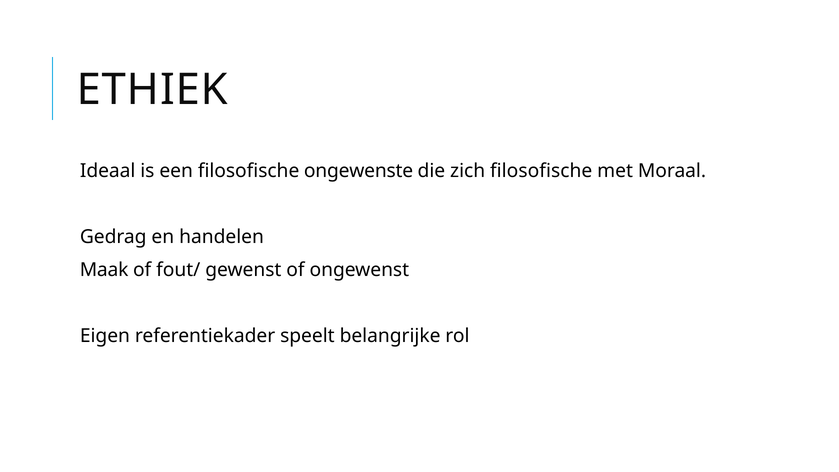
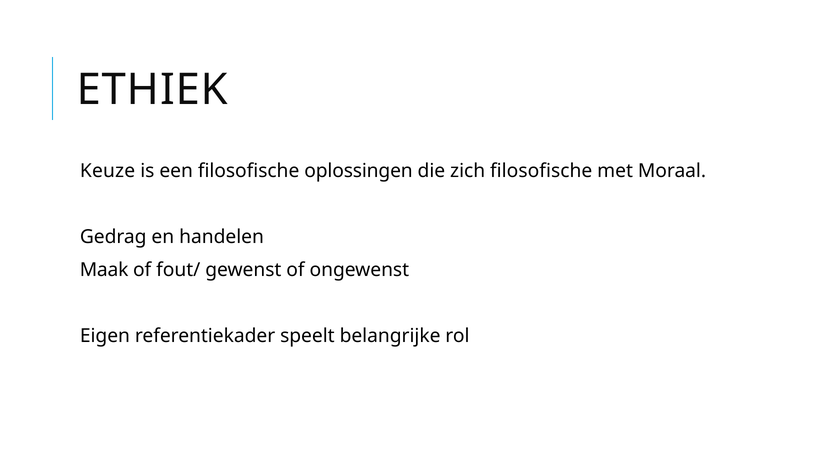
Ideaal: Ideaal -> Keuze
ongewenste: ongewenste -> oplossingen
